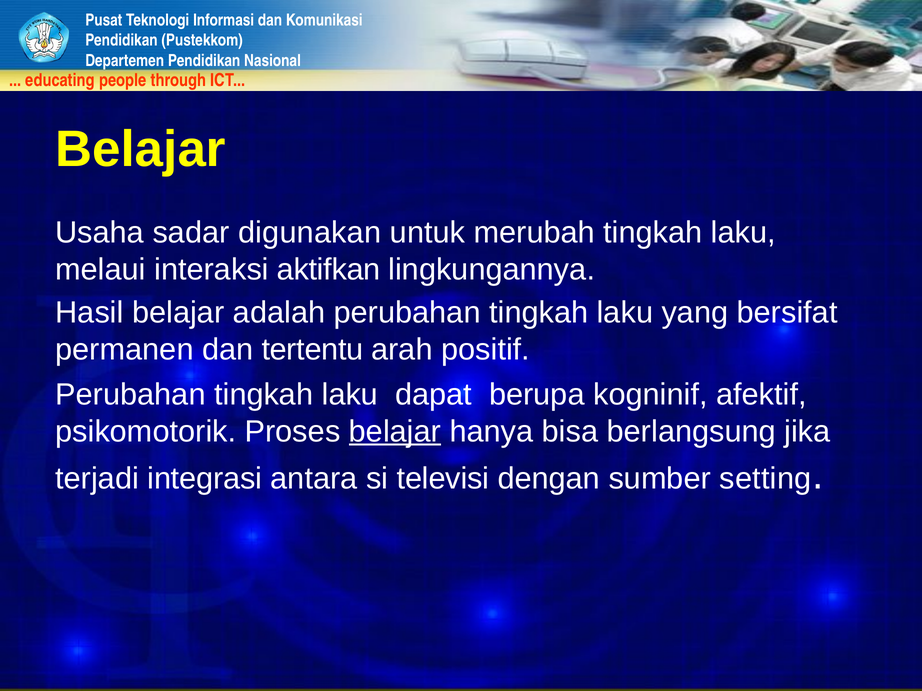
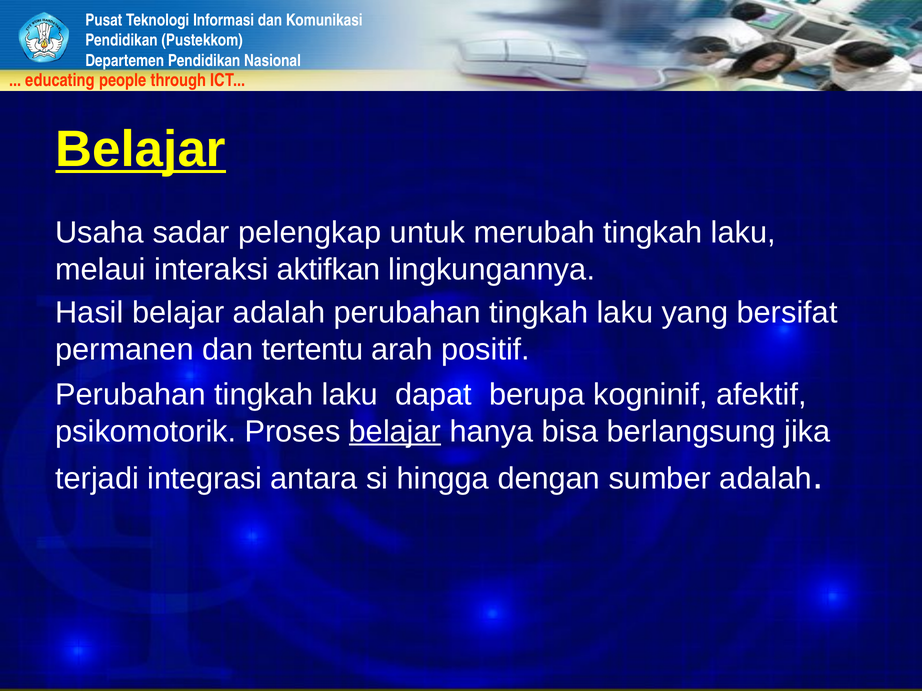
Belajar at (141, 150) underline: none -> present
digunakan: digunakan -> pelengkap
televisi: televisi -> hingga
sumber setting: setting -> adalah
